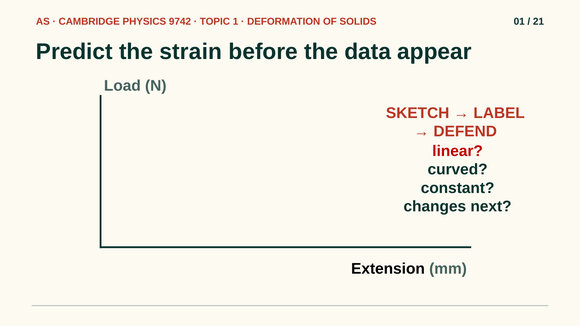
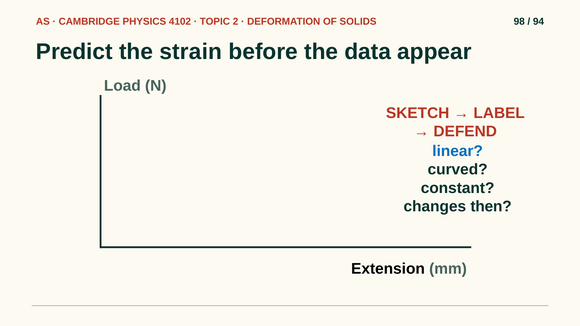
9742: 9742 -> 4102
1: 1 -> 2
01: 01 -> 98
21: 21 -> 94
linear colour: red -> blue
next: next -> then
